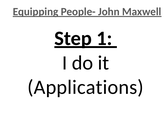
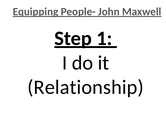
Applications: Applications -> Relationship
